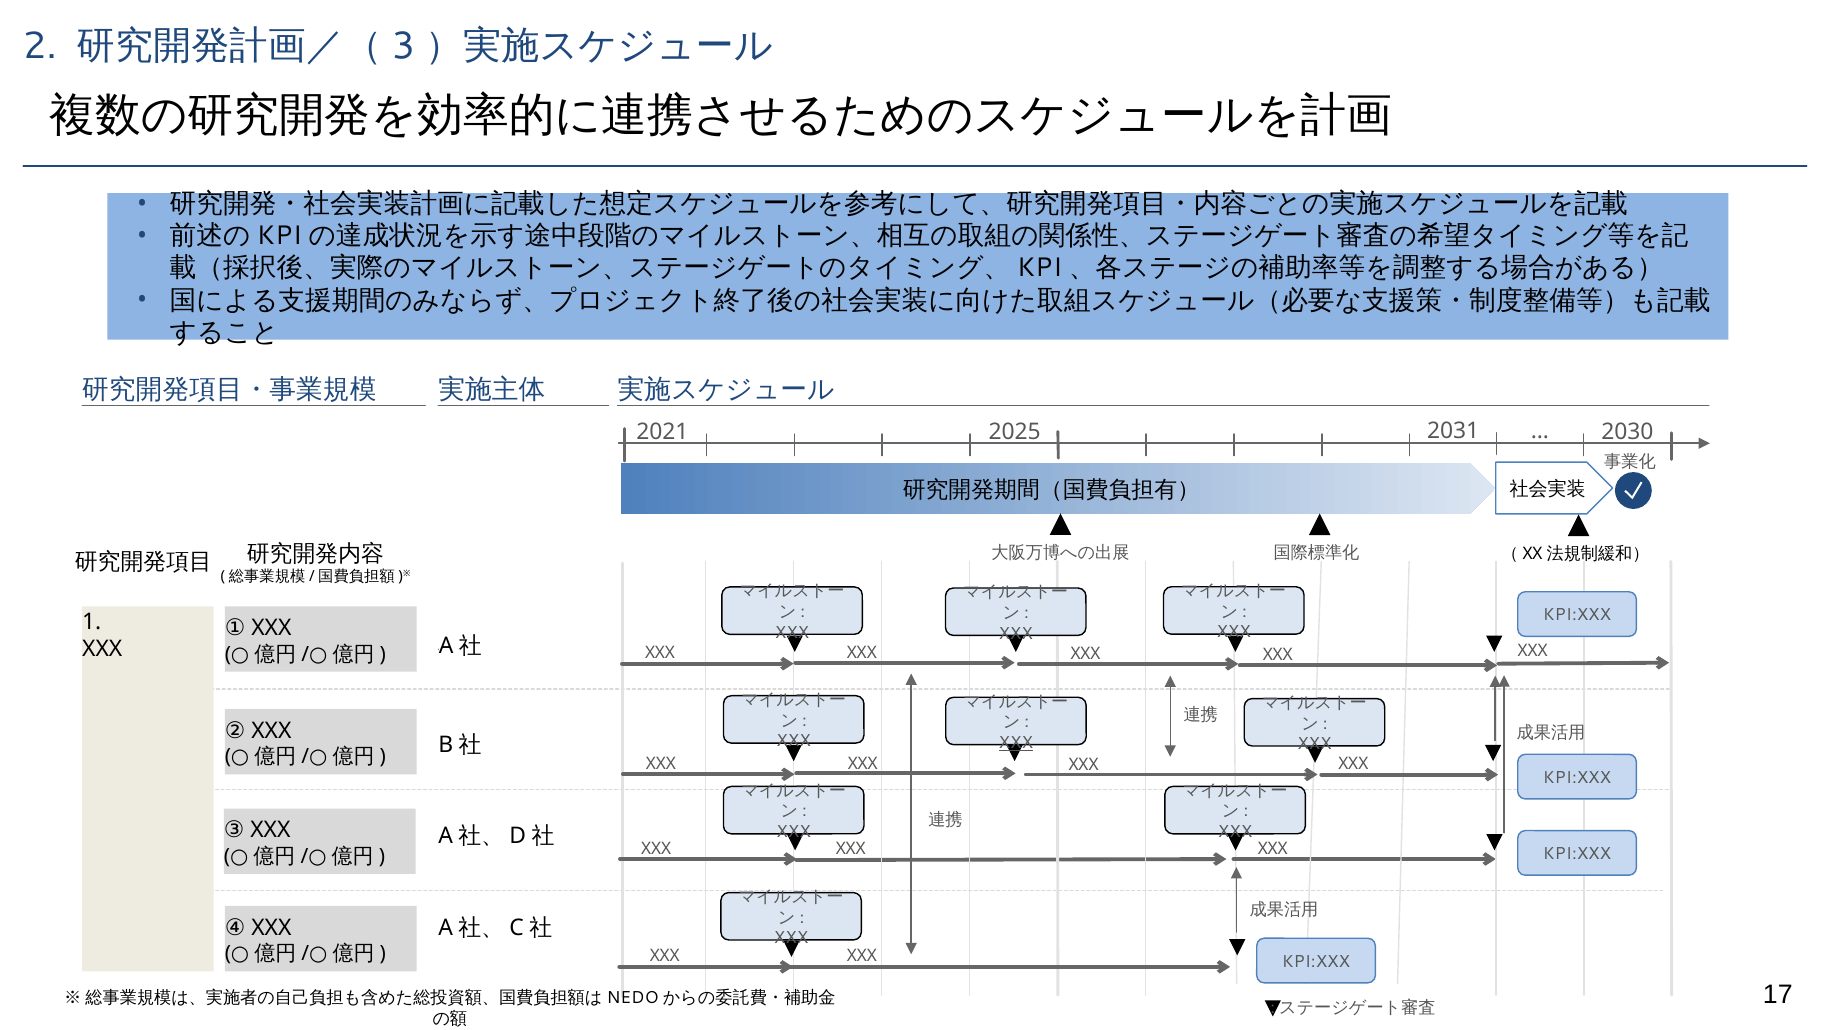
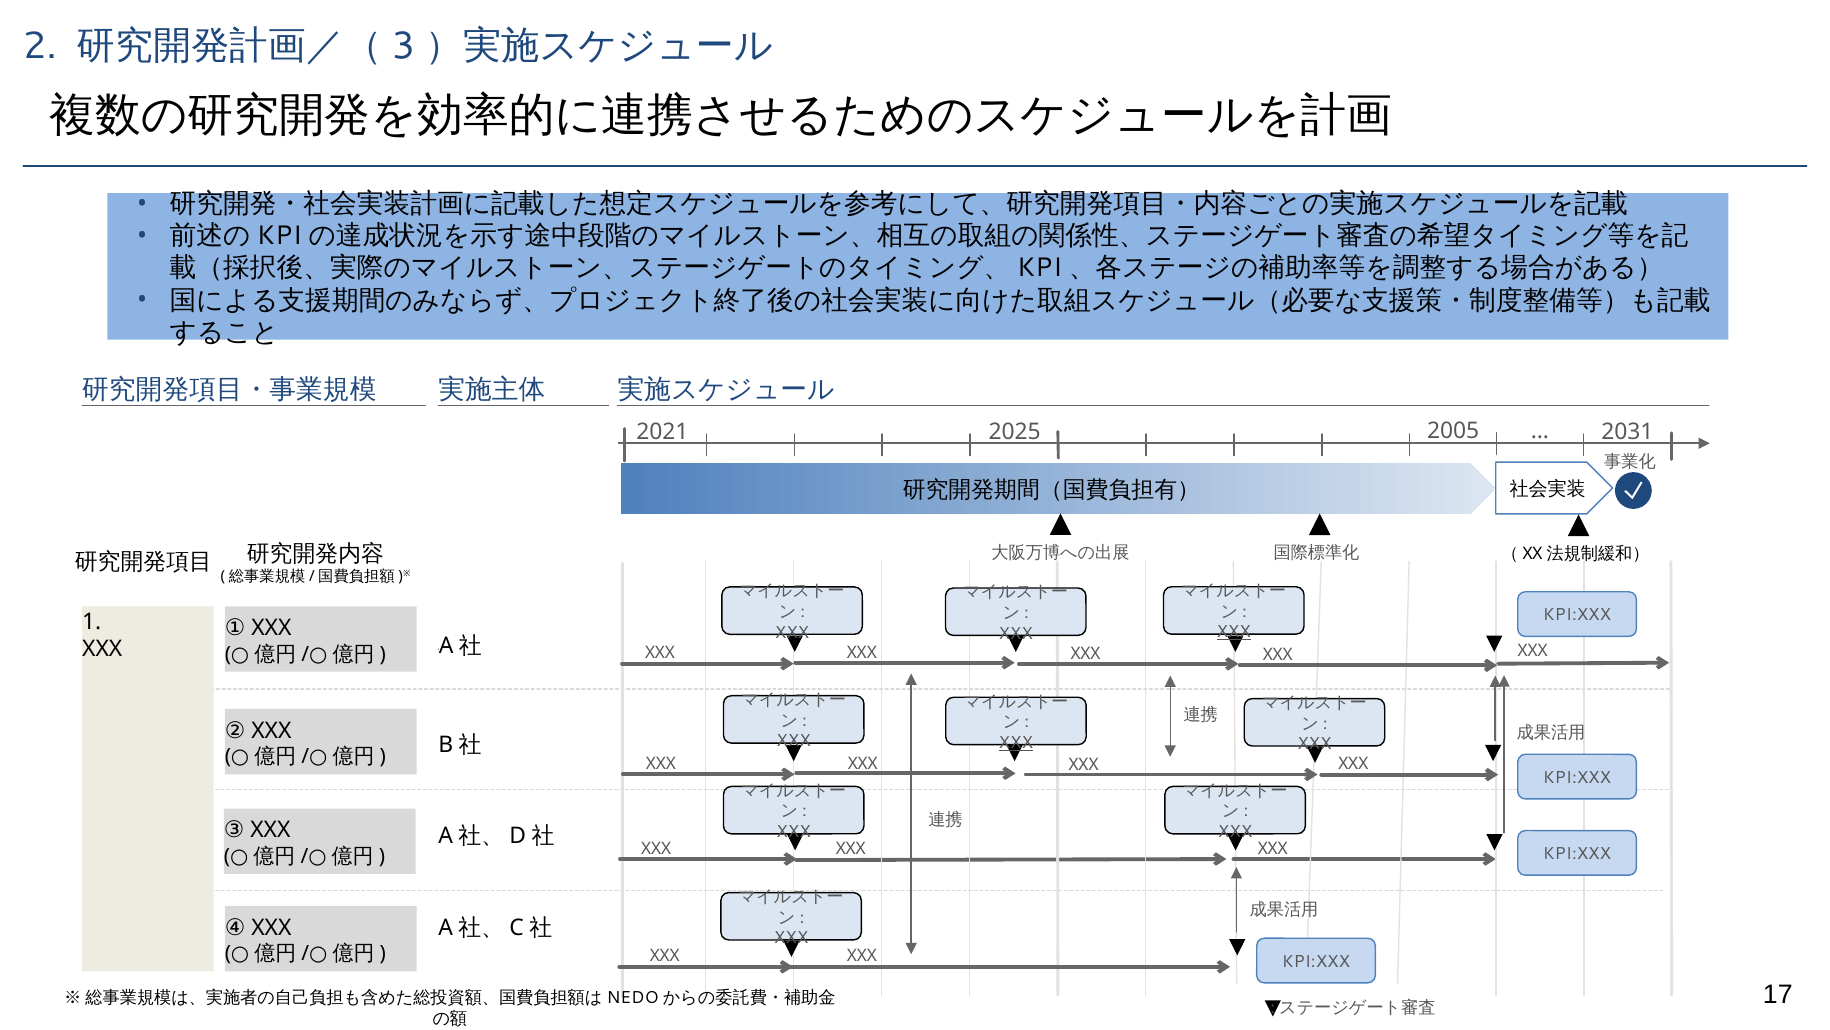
2031: 2031 -> 2005
2030: 2030 -> 2031
XXX at (1234, 632) underline: none -> present
